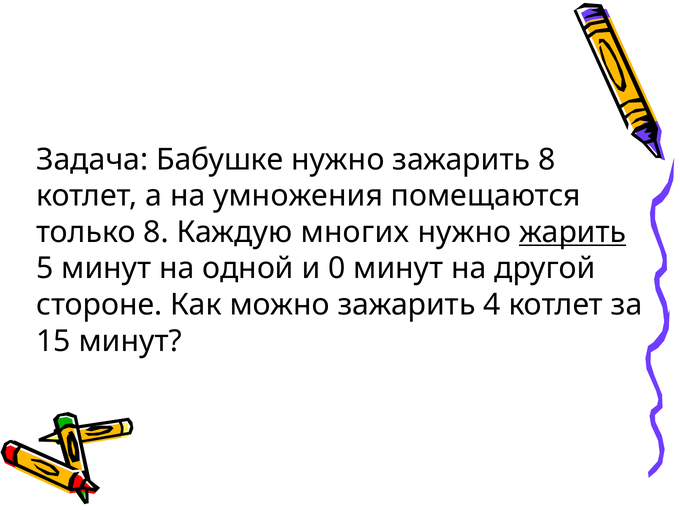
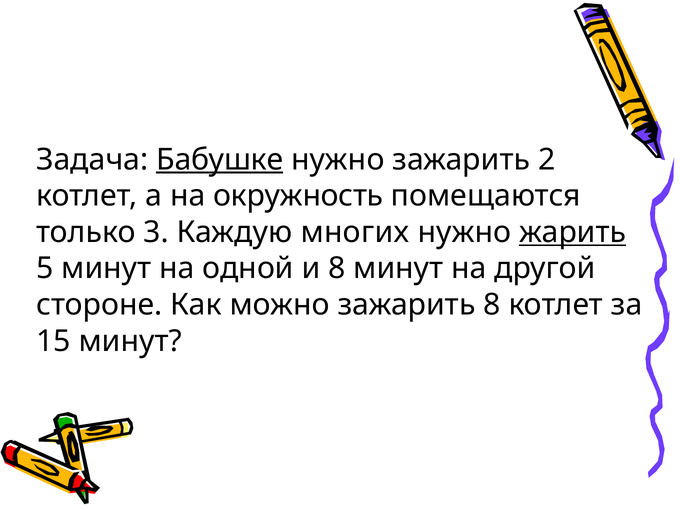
Бабушке underline: none -> present
зажарить 8: 8 -> 2
умножения: умножения -> окружность
только 8: 8 -> 3
и 0: 0 -> 8
зажарить 4: 4 -> 8
